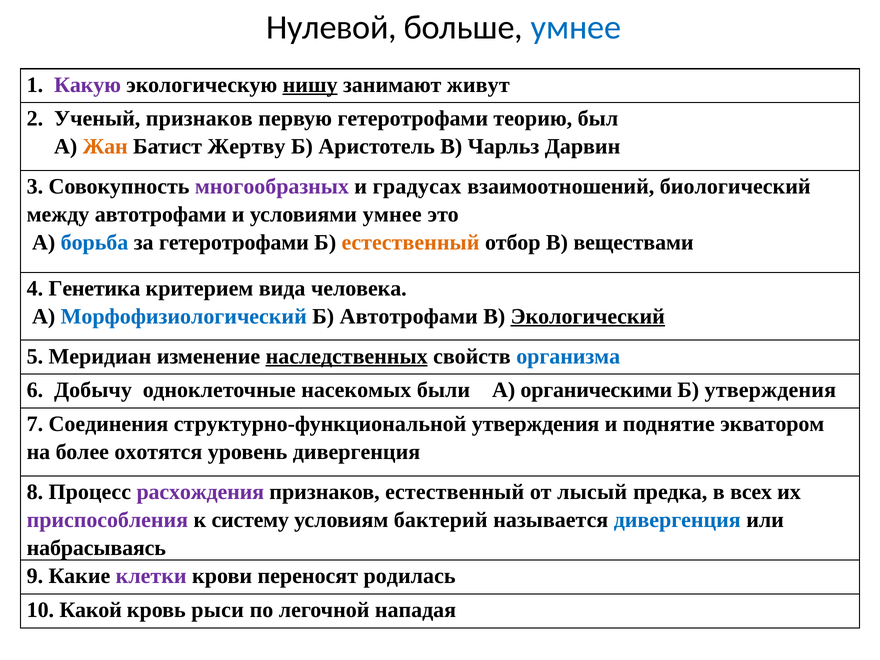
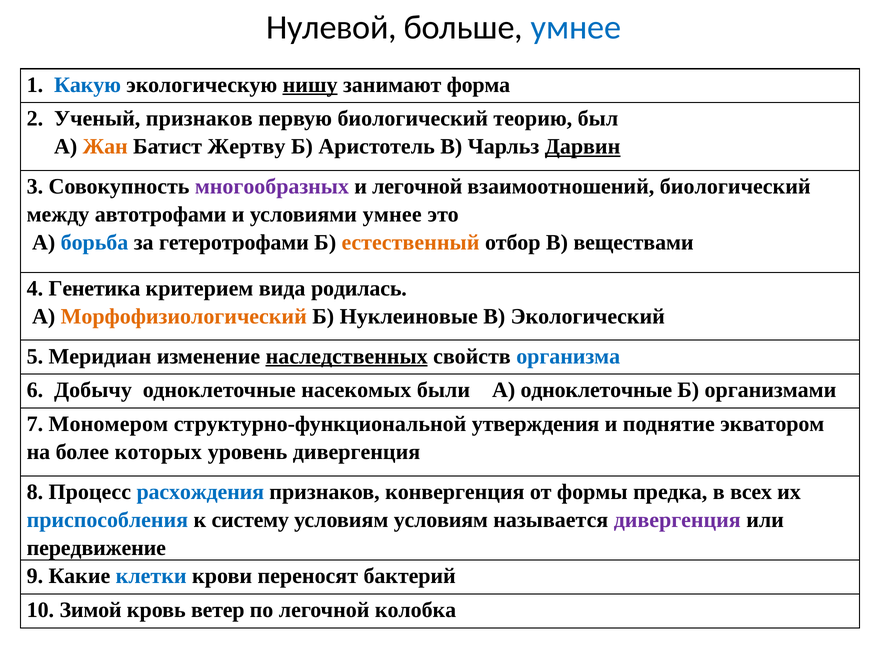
Какую colour: purple -> blue
живут: живут -> форма
первую гетеротрофами: гетеротрофами -> биологический
Дарвин underline: none -> present
и градусах: градусах -> легочной
человека: человека -> родилась
Морфофизиологический colour: blue -> orange
Б Автотрофами: Автотрофами -> Нуклеиновые
Экологический underline: present -> none
А органическими: органическими -> одноклеточные
Б утверждения: утверждения -> организмами
Соединения: Соединения -> Мономером
охотятся: охотятся -> которых
расхождения colour: purple -> blue
признаков естественный: естественный -> конвергенция
лысый: лысый -> формы
приспособления colour: purple -> blue
условиям бактерий: бактерий -> условиям
дивергенция at (677, 520) colour: blue -> purple
набрасываясь: набрасываясь -> передвижение
клетки colour: purple -> blue
родилась: родилась -> бактерий
Какой: Какой -> Зимой
рыси: рыси -> ветер
нападая: нападая -> колобка
